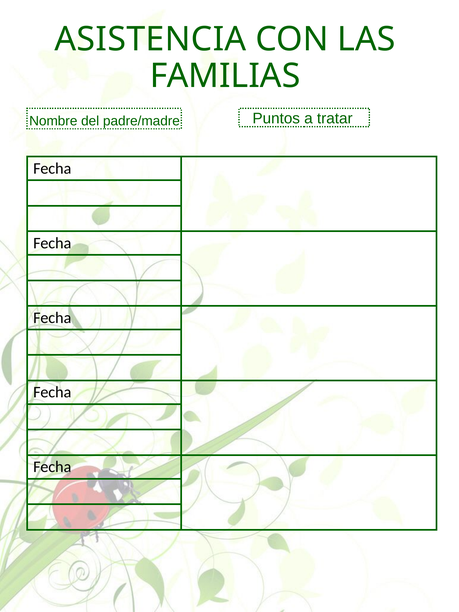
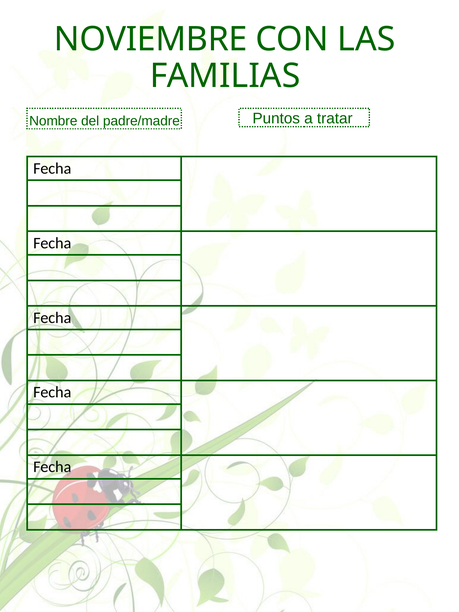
ASISTENCIA: ASISTENCIA -> NOVIEMBRE
